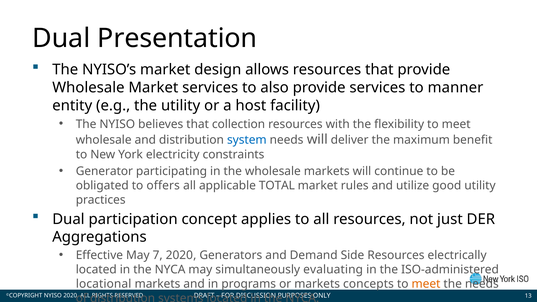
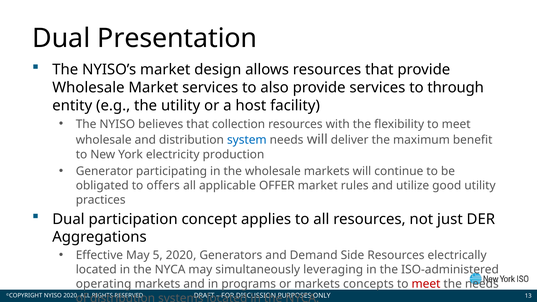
manner: manner -> through
constraints: constraints -> production
TOTAL: TOTAL -> OFFER
7: 7 -> 5
evaluating: evaluating -> leveraging
locational: locational -> operating
meet at (426, 284) colour: orange -> red
